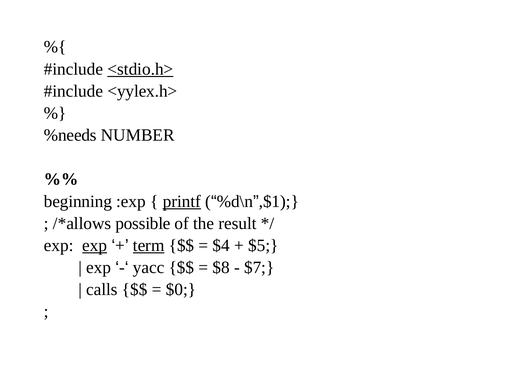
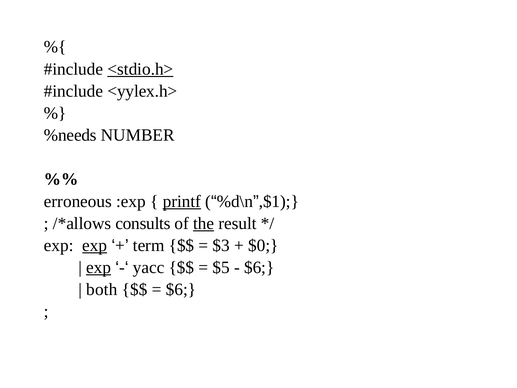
beginning: beginning -> erroneous
possible: possible -> consults
the underline: none -> present
term underline: present -> none
$4: $4 -> $3
$5: $5 -> $0
exp at (99, 267) underline: none -> present
$8: $8 -> $5
$7 at (259, 267): $7 -> $6
calls: calls -> both
$0 at (181, 289): $0 -> $6
